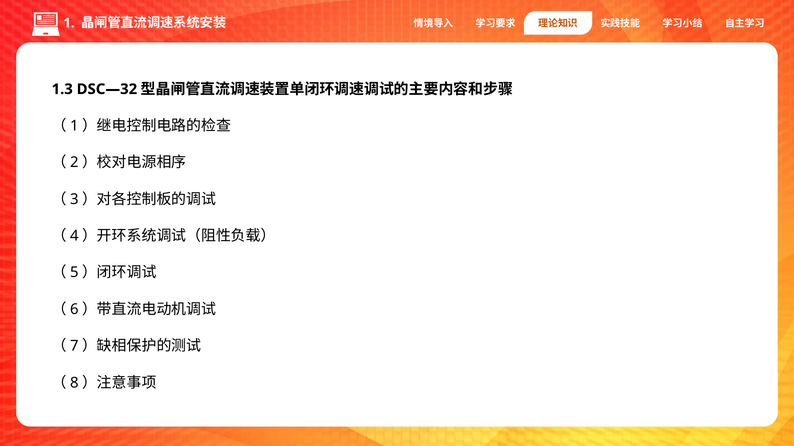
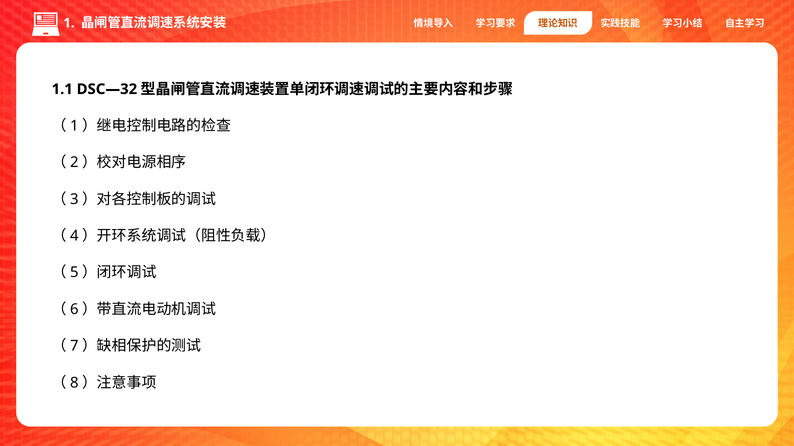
1.3: 1.3 -> 1.1
